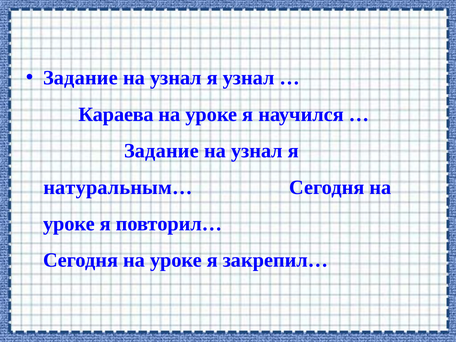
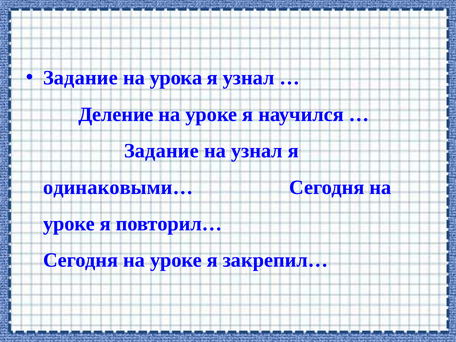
узнал at (176, 78): узнал -> урока
Караева: Караева -> Деление
натуральным…: натуральным… -> одинаковыми…
